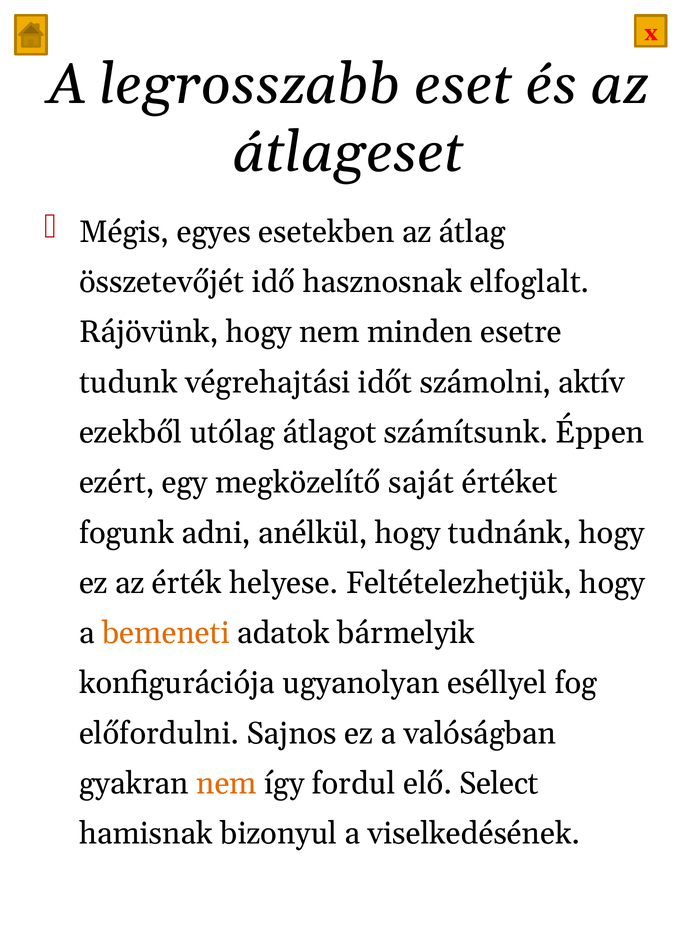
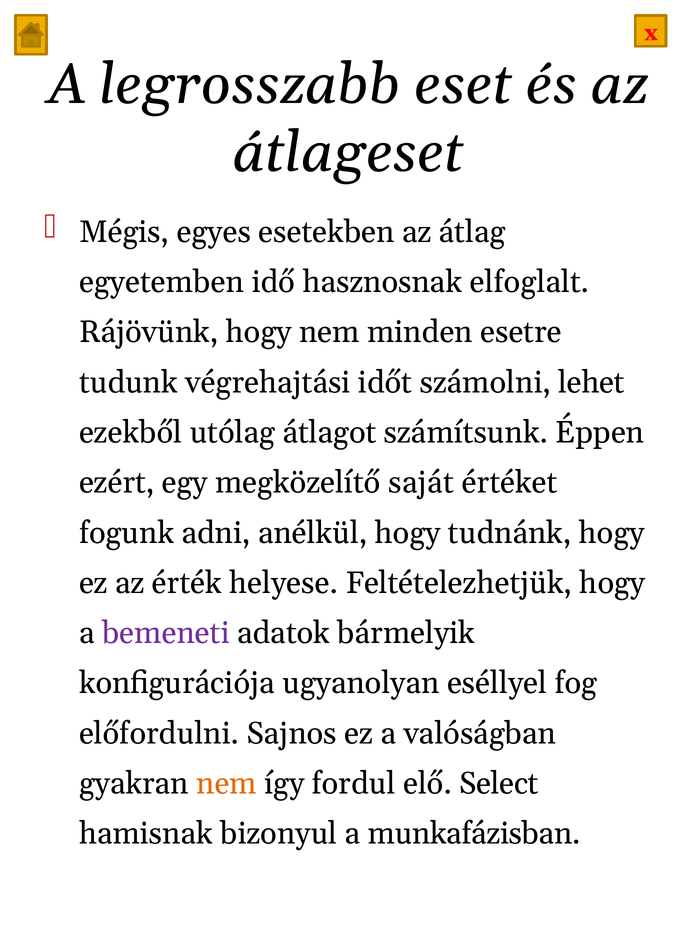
összetevőjét: összetevőjét -> egyetemben
aktív: aktív -> lehet
bemeneti colour: orange -> purple
viselkedésének: viselkedésének -> munkafázisban
